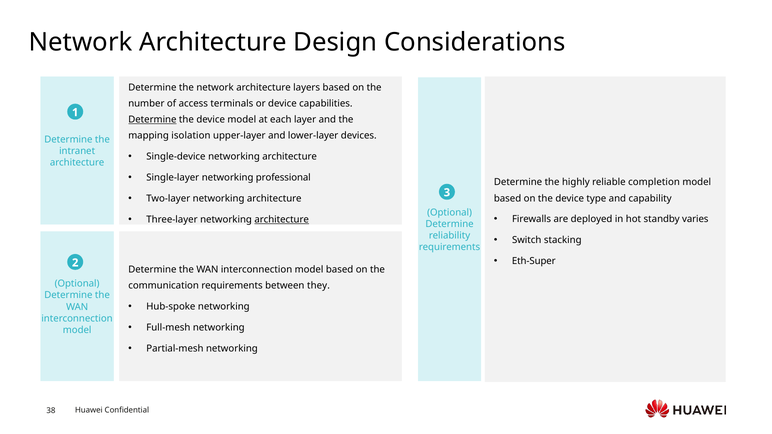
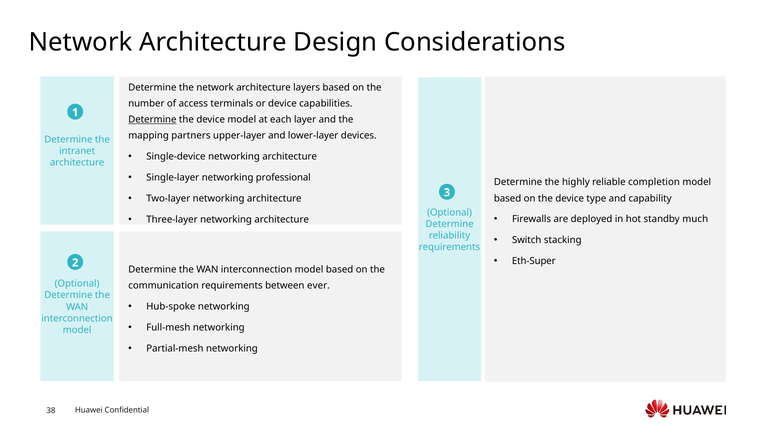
isolation: isolation -> partners
varies: varies -> much
architecture at (282, 220) underline: present -> none
they: they -> ever
